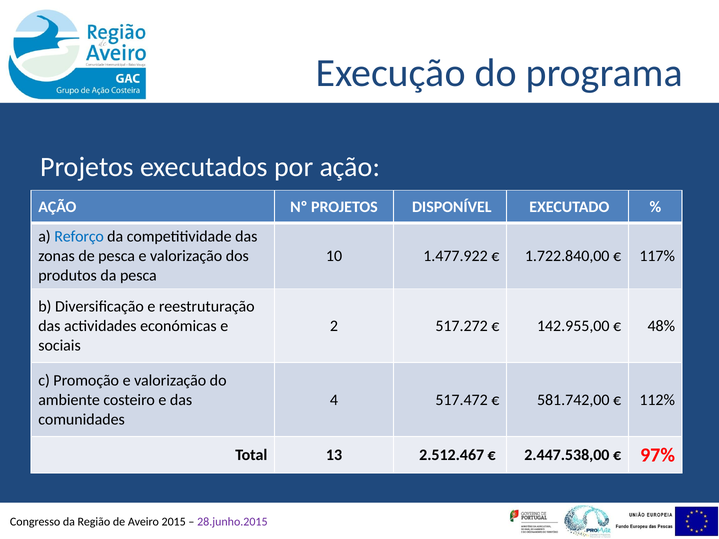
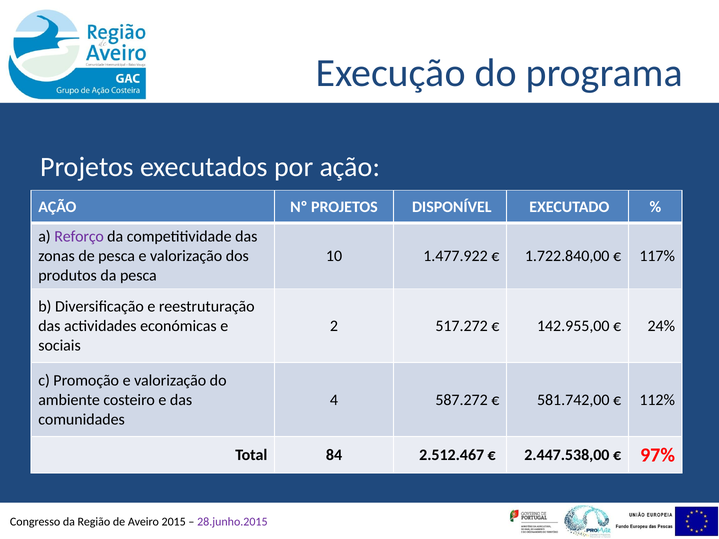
Reforço colour: blue -> purple
48%: 48% -> 24%
517.472: 517.472 -> 587.272
13: 13 -> 84
